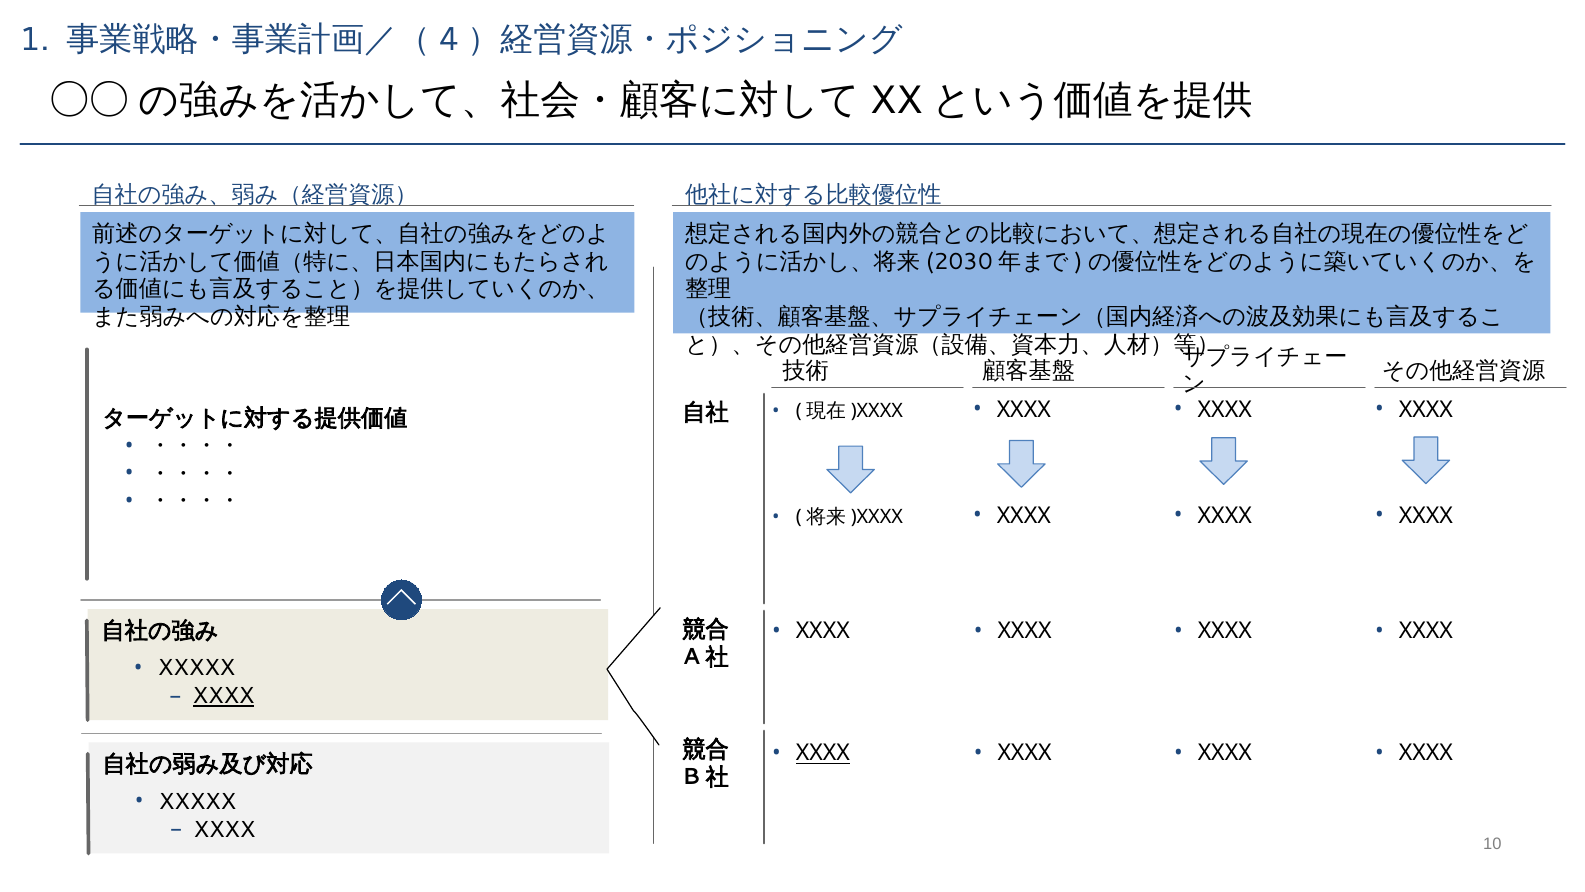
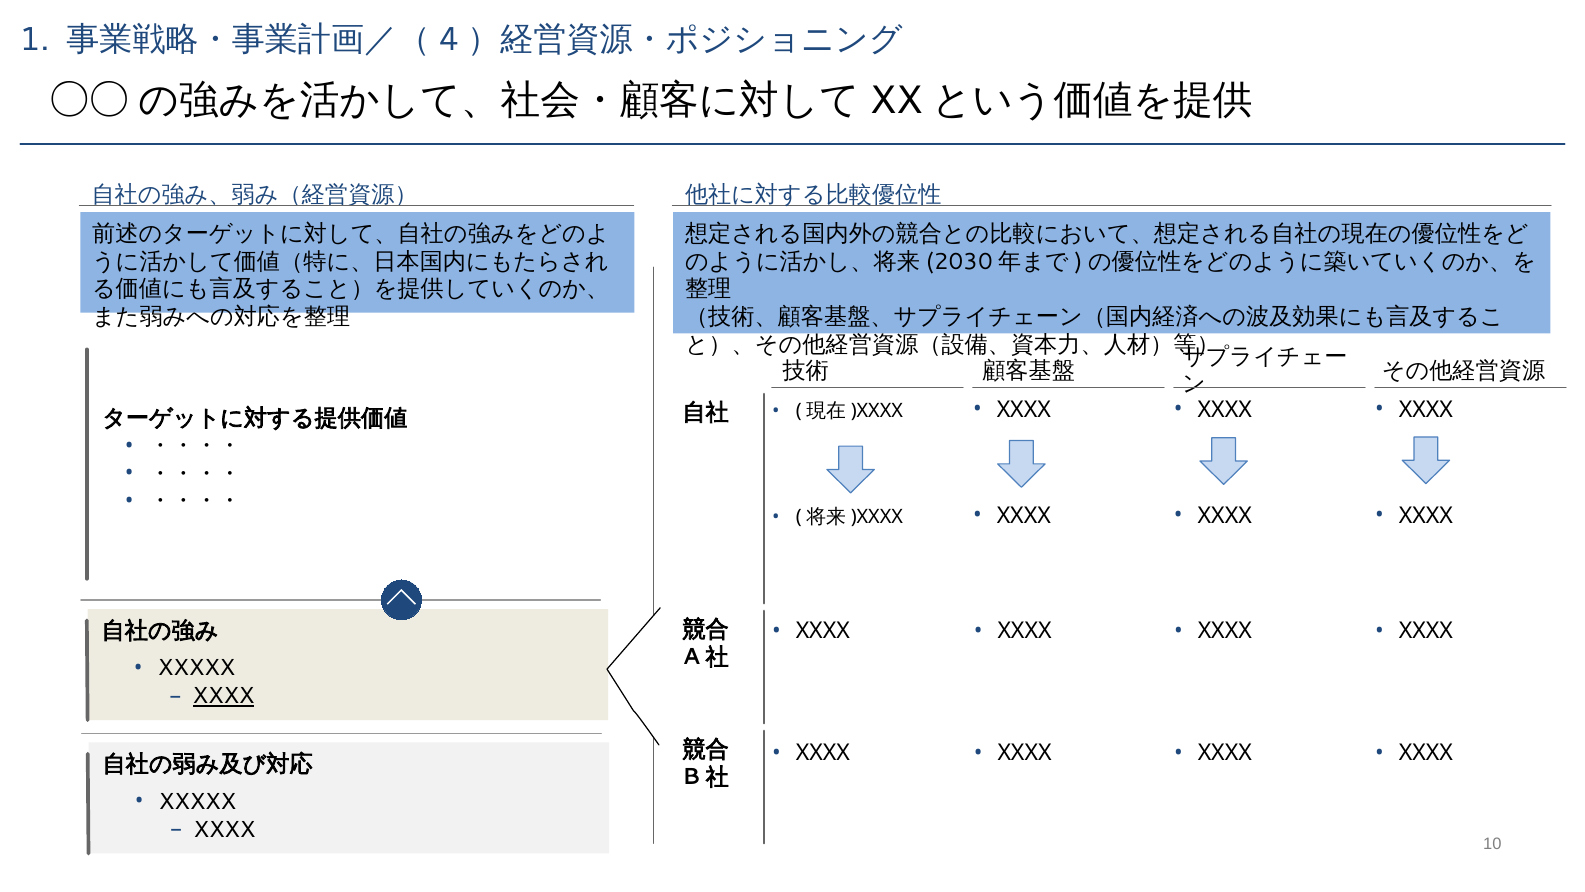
XXXX at (823, 753) underline: present -> none
